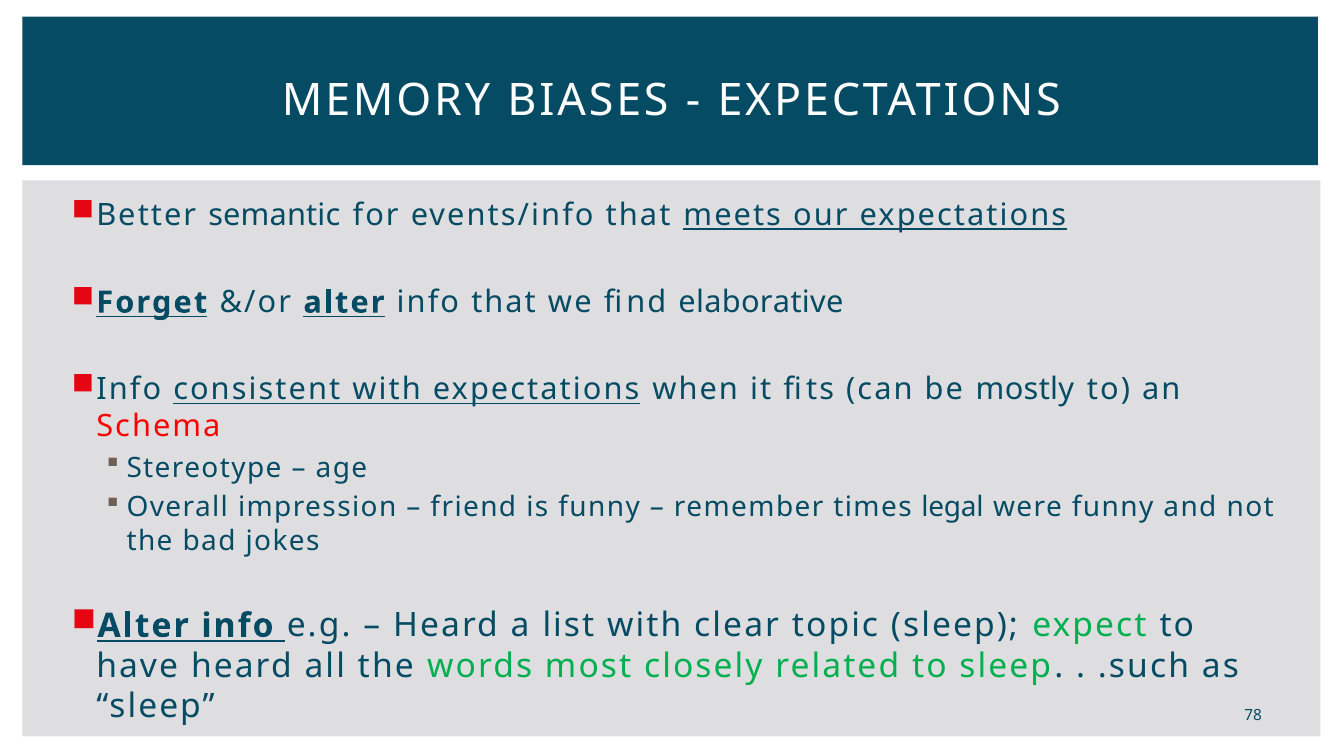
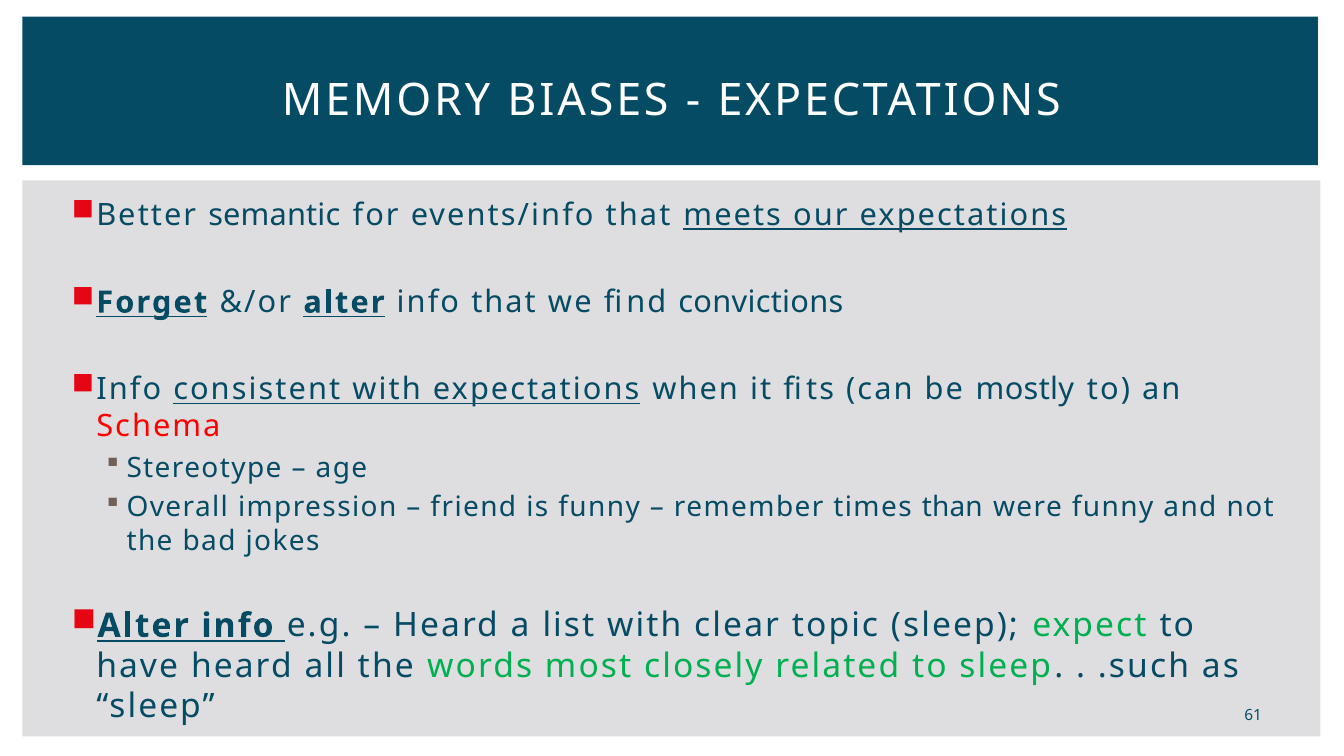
elaborative: elaborative -> convictions
legal: legal -> than
78: 78 -> 61
